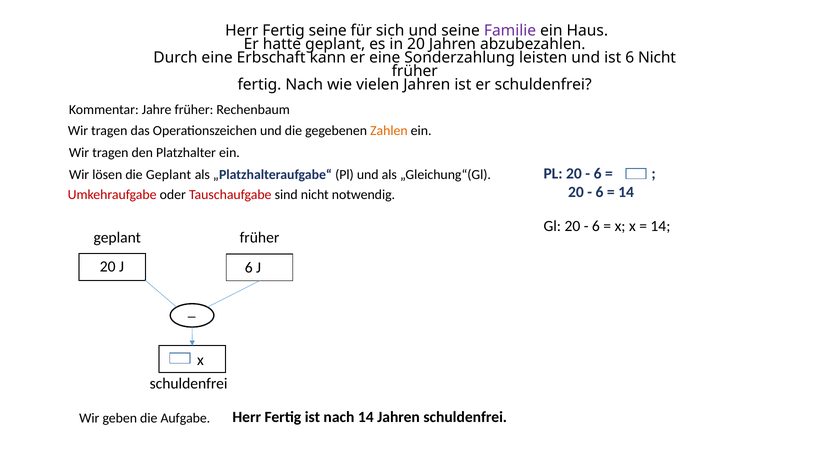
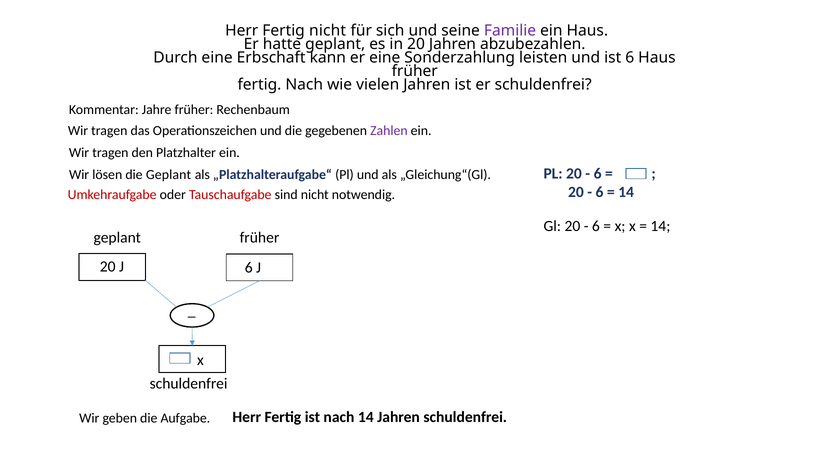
Fertig seine: seine -> nicht
6 Nicht: Nicht -> Haus
Zahlen colour: orange -> purple
